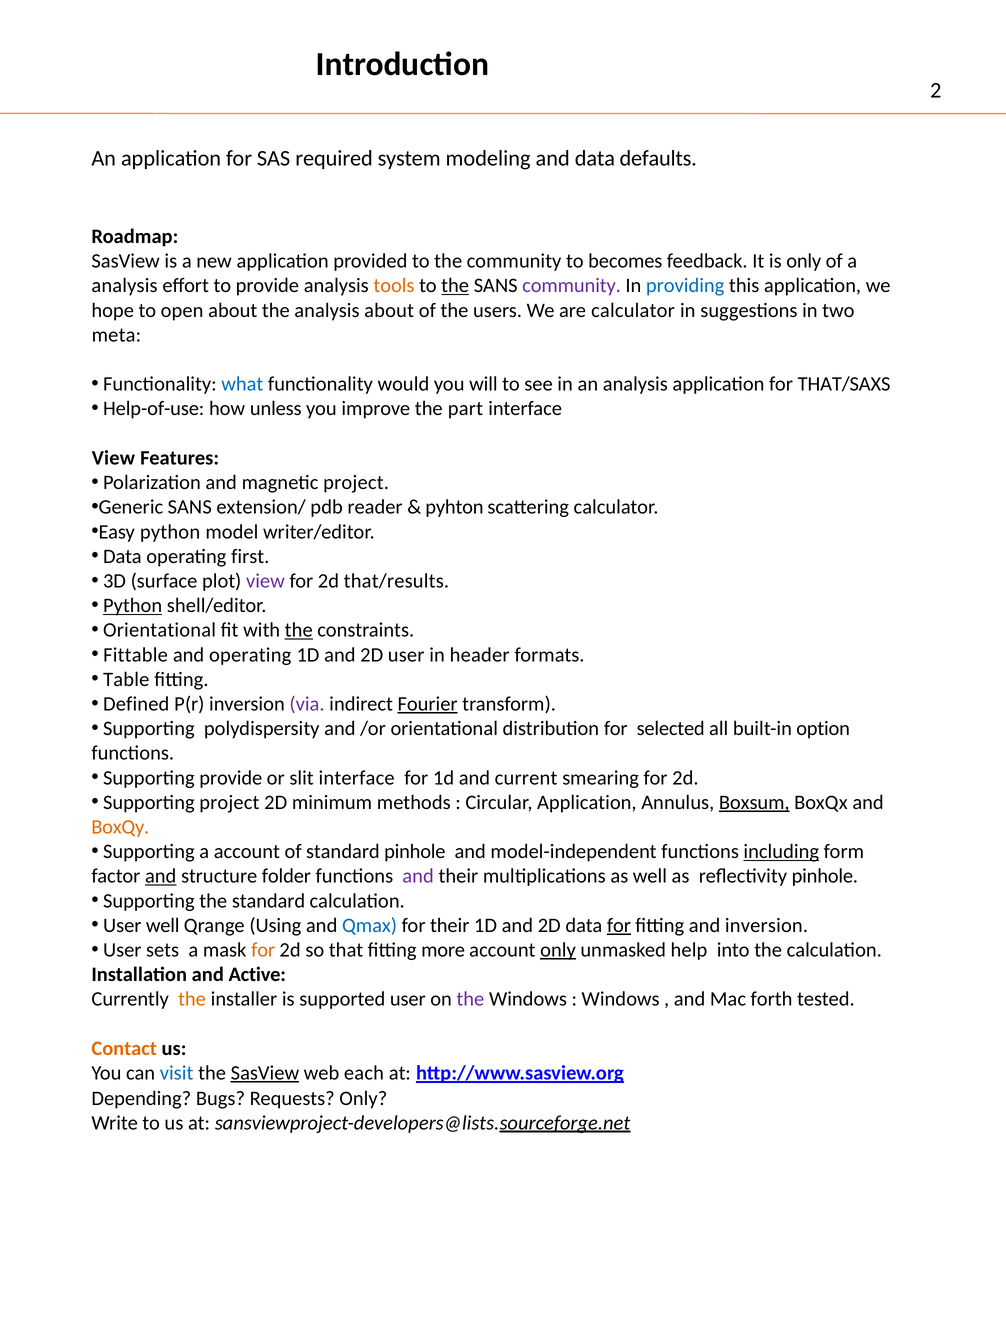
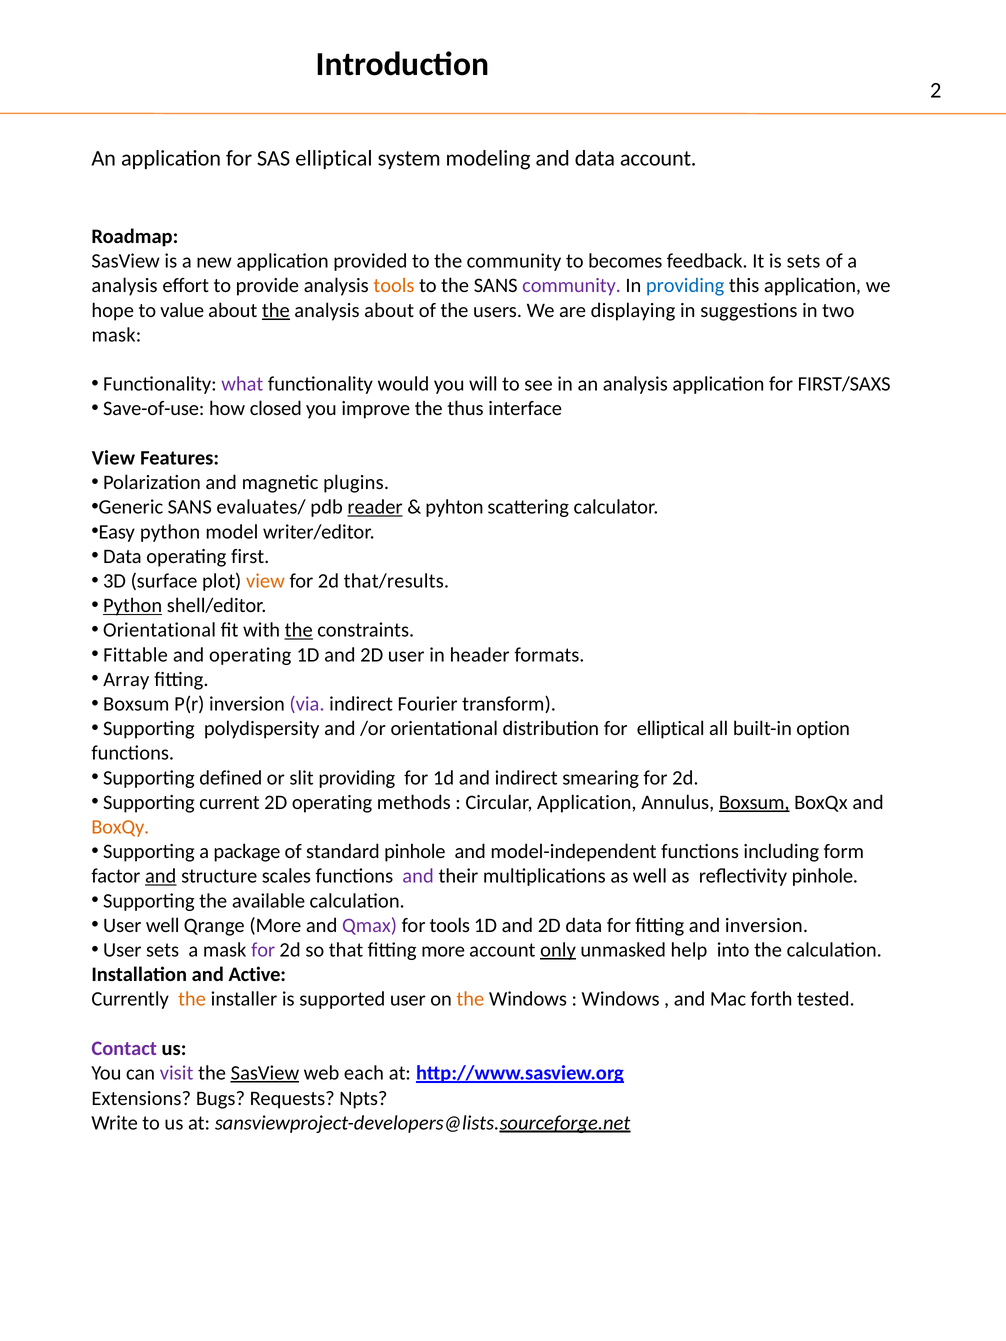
SAS required: required -> elliptical
data defaults: defaults -> account
is only: only -> sets
the at (455, 286) underline: present -> none
open: open -> value
the at (276, 310) underline: none -> present
are calculator: calculator -> displaying
meta at (116, 335): meta -> mask
what colour: blue -> purple
THAT/SAXS: THAT/SAXS -> FIRST/SAXS
Help-of-use: Help-of-use -> Save-of-use
unless: unless -> closed
part: part -> thus
magnetic project: project -> plugins
extension/: extension/ -> evaluates/
reader underline: none -> present
view at (265, 581) colour: purple -> orange
Table: Table -> Array
Defined at (136, 704): Defined -> Boxsum
Fourier underline: present -> none
for selected: selected -> elliptical
Supporting provide: provide -> defined
slit interface: interface -> providing
and current: current -> indirect
Supporting project: project -> current
2D minimum: minimum -> operating
a account: account -> package
including underline: present -> none
folder: folder -> scales
the standard: standard -> available
Qrange Using: Using -> More
Qmax colour: blue -> purple
for their: their -> tools
for at (619, 926) underline: present -> none
for at (263, 950) colour: orange -> purple
the at (470, 999) colour: purple -> orange
Contact colour: orange -> purple
visit colour: blue -> purple
Depending: Depending -> Extensions
Requests Only: Only -> Npts
